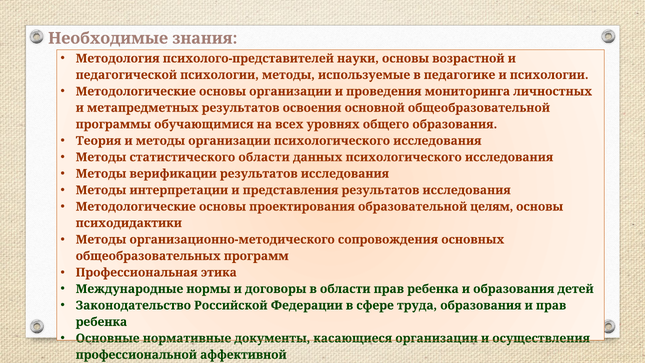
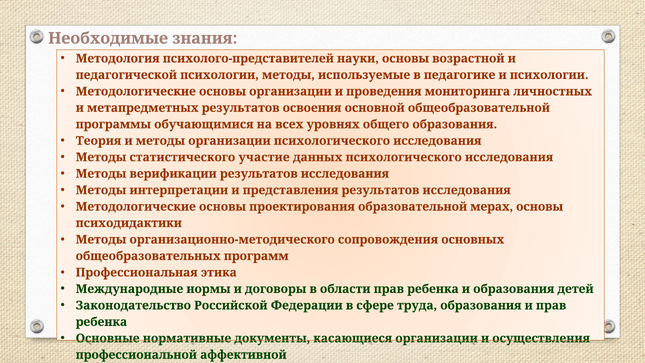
статистического области: области -> участие
целям: целям -> мерах
